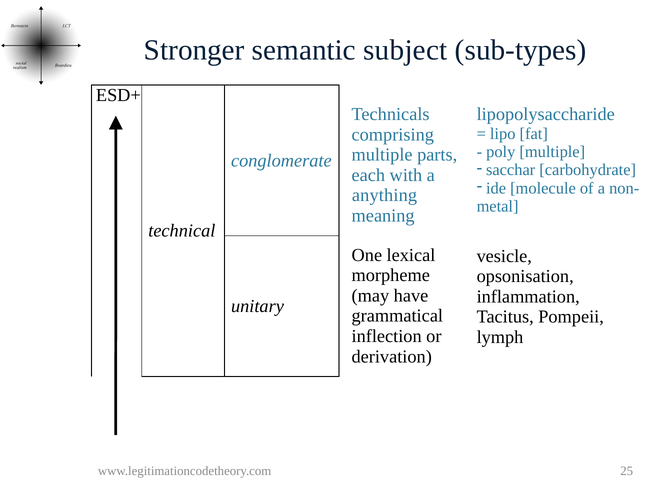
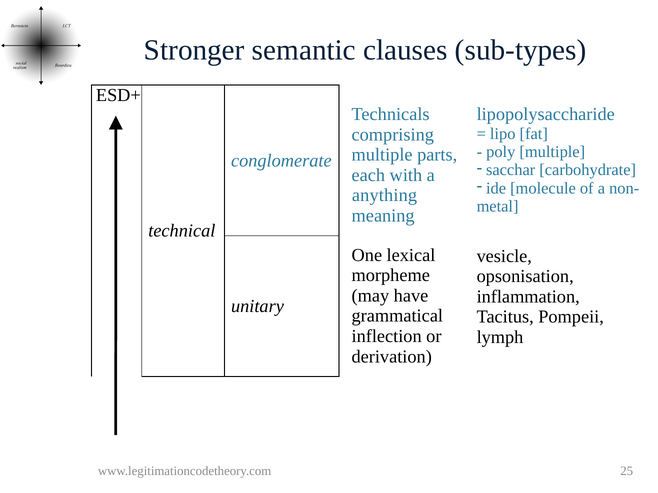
subject: subject -> clauses
